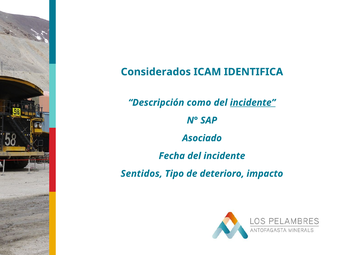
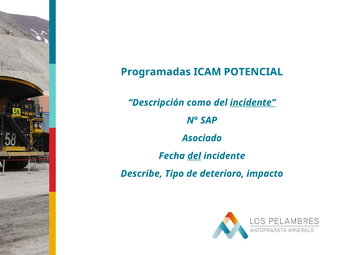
Considerados: Considerados -> Programadas
IDENTIFICA: IDENTIFICA -> POTENCIAL
del at (194, 156) underline: none -> present
Sentidos: Sentidos -> Describe
